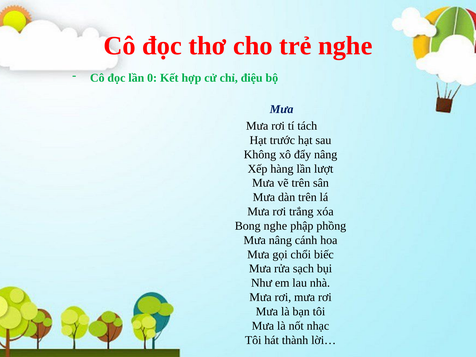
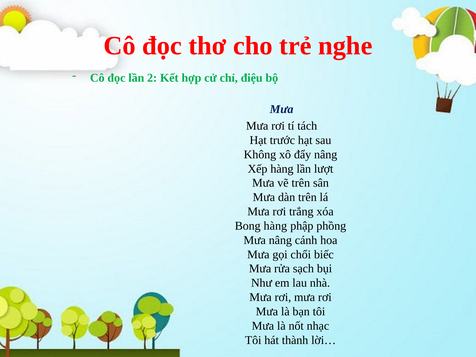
0: 0 -> 2
Bong nghe: nghe -> hàng
